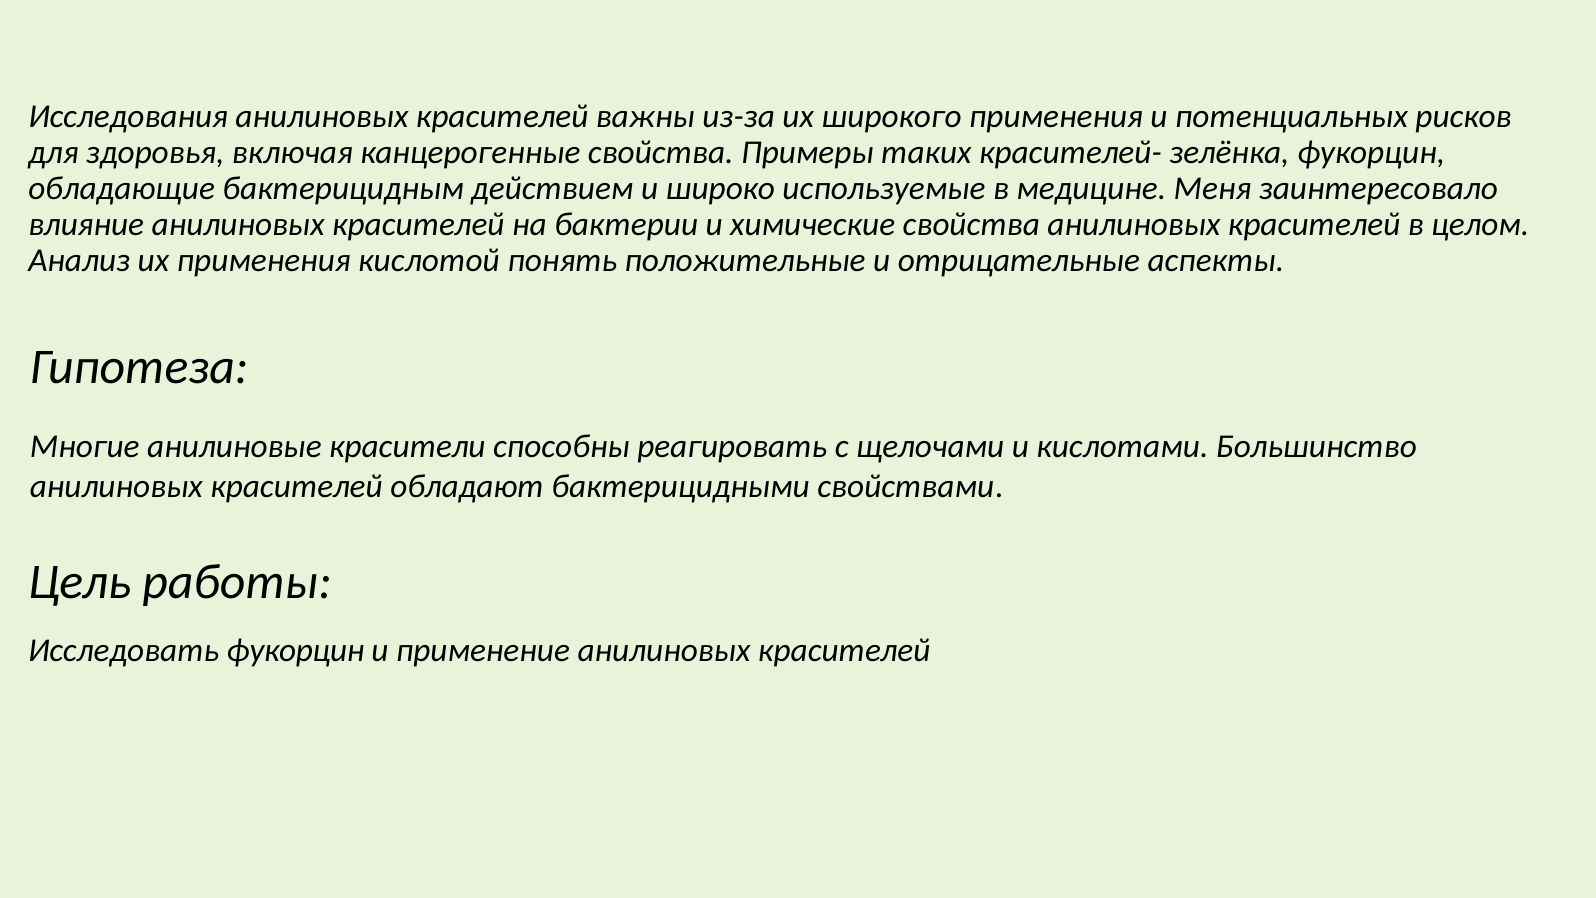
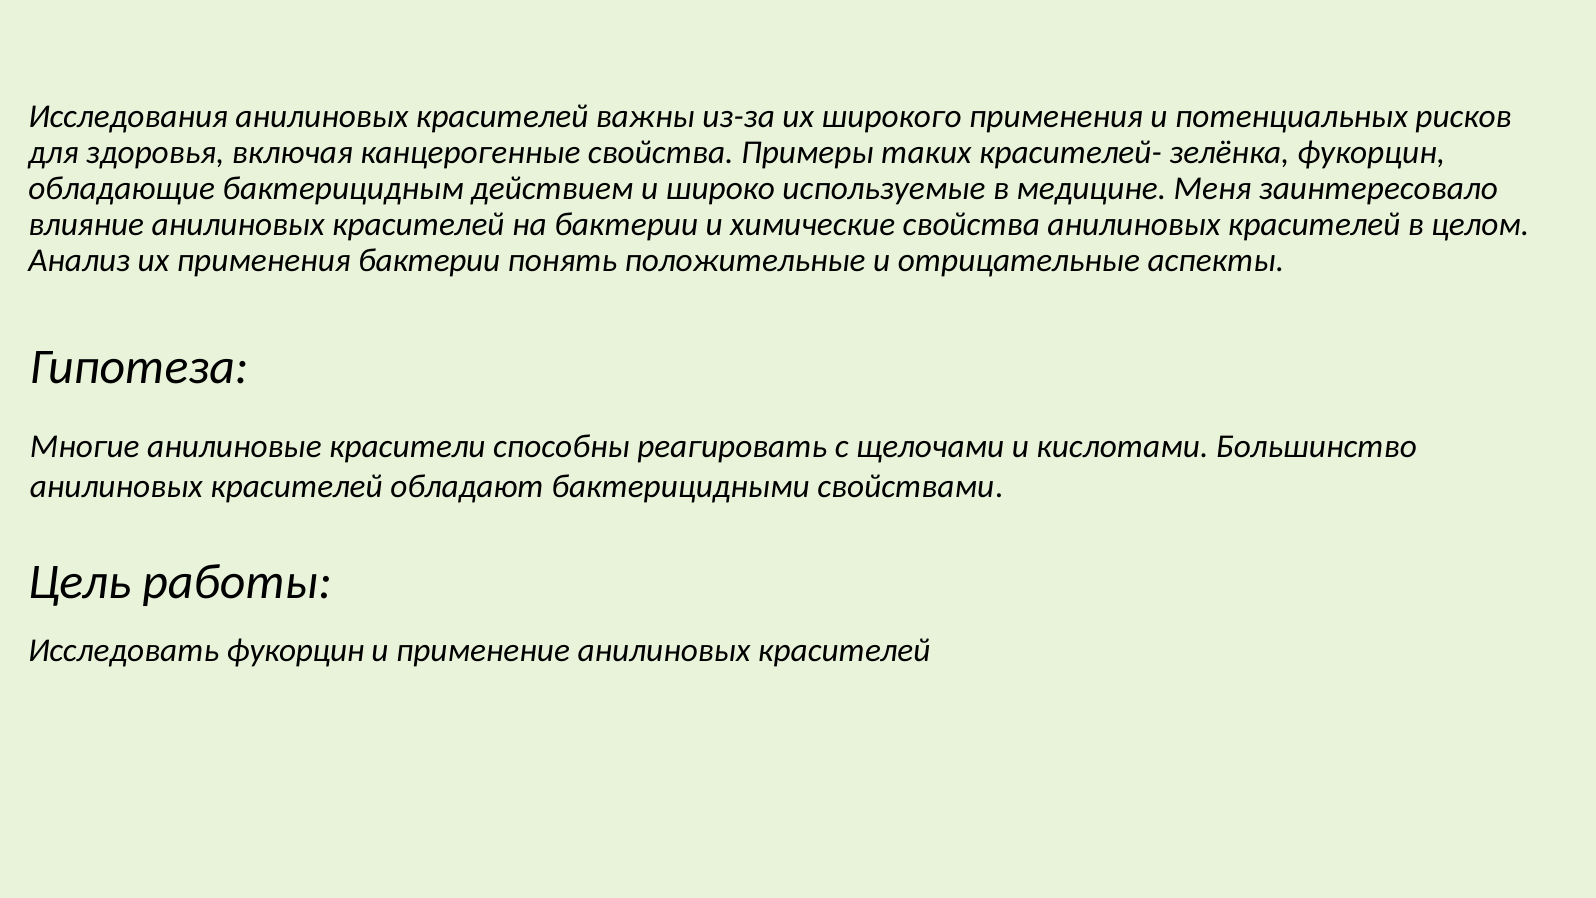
применения кислотой: кислотой -> бактерии
